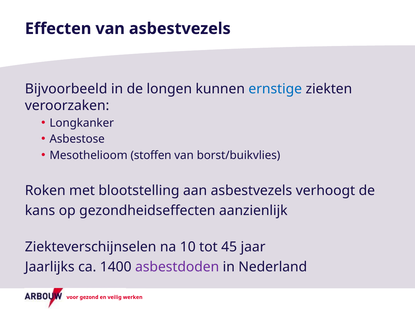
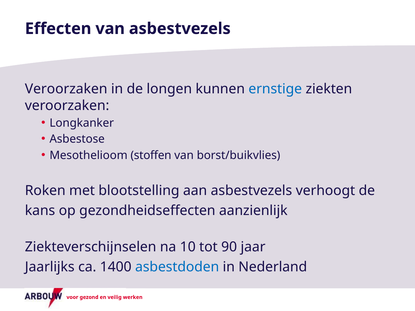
Bijvoorbeeld at (66, 89): Bijvoorbeeld -> Veroorzaken
45: 45 -> 90
asbestdoden colour: purple -> blue
